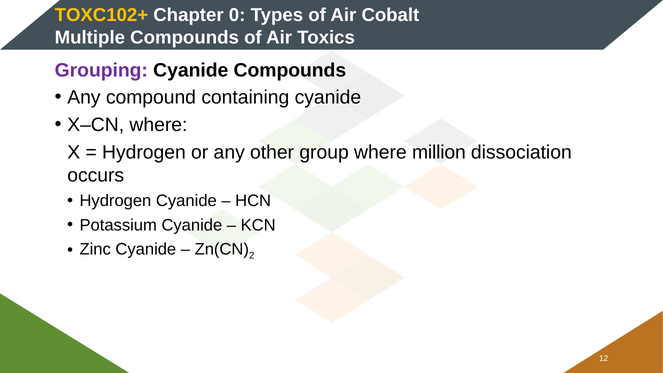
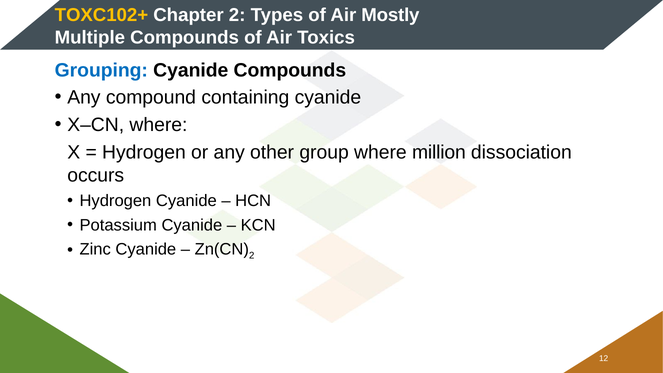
Chapter 0: 0 -> 2
Cobalt: Cobalt -> Mostly
Grouping colour: purple -> blue
